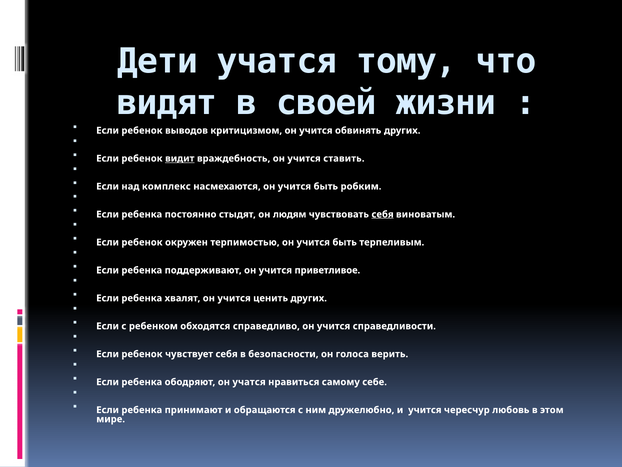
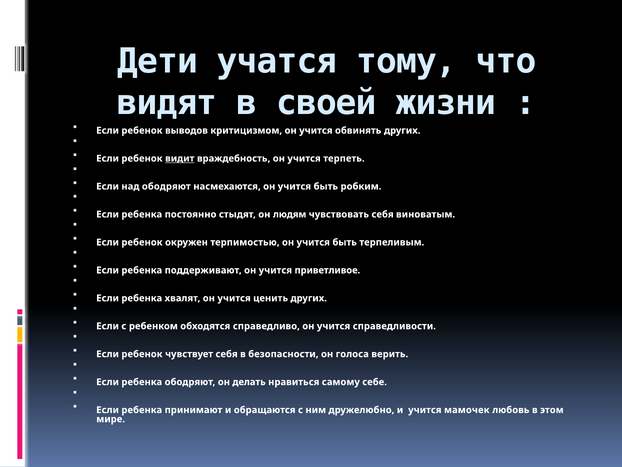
ставить: ставить -> терпеть
над комплекс: комплекс -> ободряют
себя at (383, 214) underline: present -> none
он учатся: учатся -> делать
чересчур: чересчур -> мамочек
